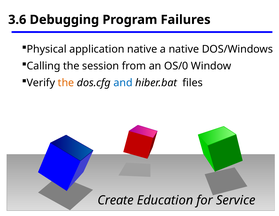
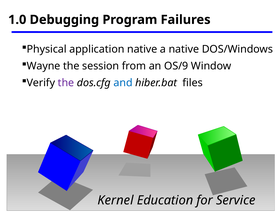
3.6: 3.6 -> 1.0
Calling: Calling -> Wayne
OS/0: OS/0 -> OS/9
the at (66, 83) colour: orange -> purple
Create: Create -> Kernel
